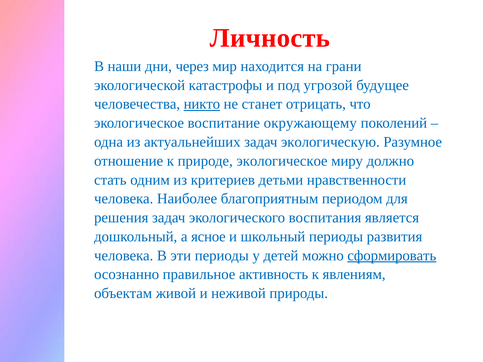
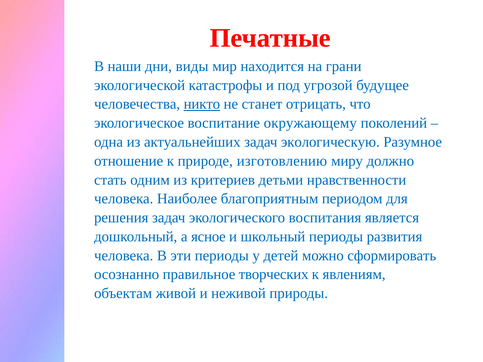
Личность: Личность -> Печатные
через: через -> виды
природе экологическое: экологическое -> изготовлению
сформировать underline: present -> none
активность: активность -> творческих
